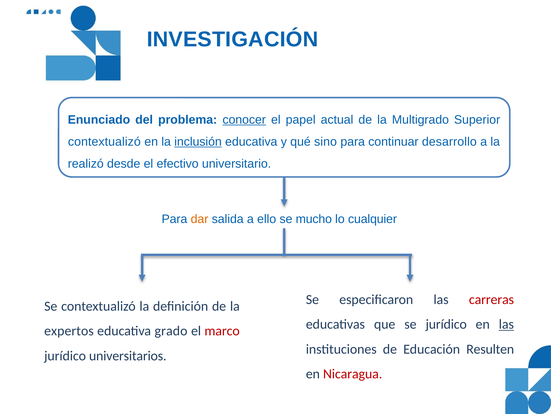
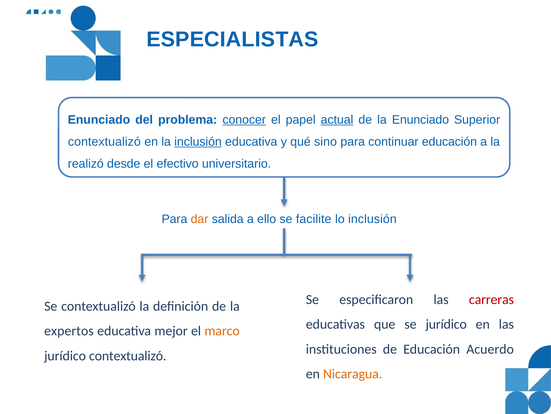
INVESTIGACIÓN: INVESTIGACIÓN -> ESPECIALISTAS
actual underline: none -> present
la Multigrado: Multigrado -> Enunciado
continuar desarrollo: desarrollo -> educación
mucho: mucho -> facilite
lo cualquier: cualquier -> inclusión
las at (506, 324) underline: present -> none
grado: grado -> mejor
marco colour: red -> orange
Resulten: Resulten -> Acuerdo
jurídico universitarios: universitarios -> contextualizó
Nicaragua colour: red -> orange
